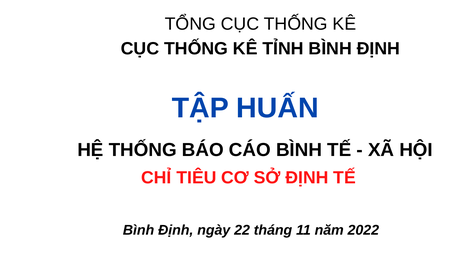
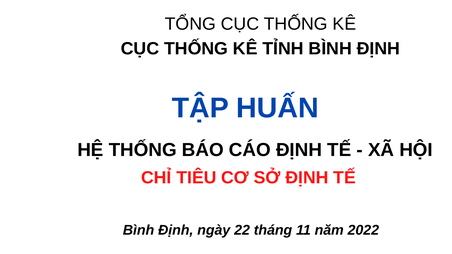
CÁO BÌNH: BÌNH -> ĐỊNH
